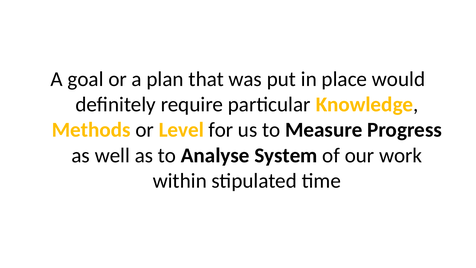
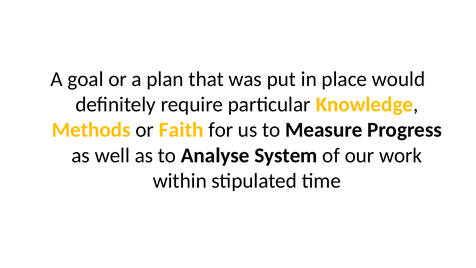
Level: Level -> Faith
